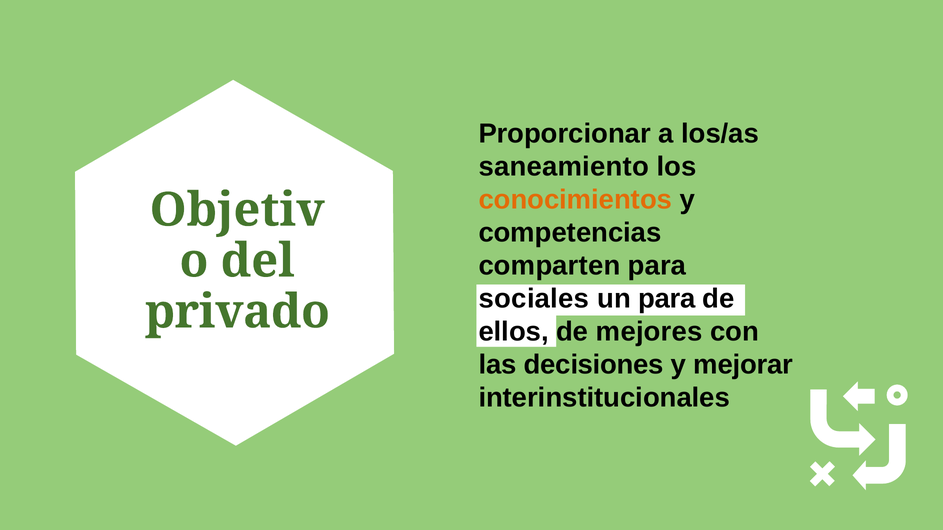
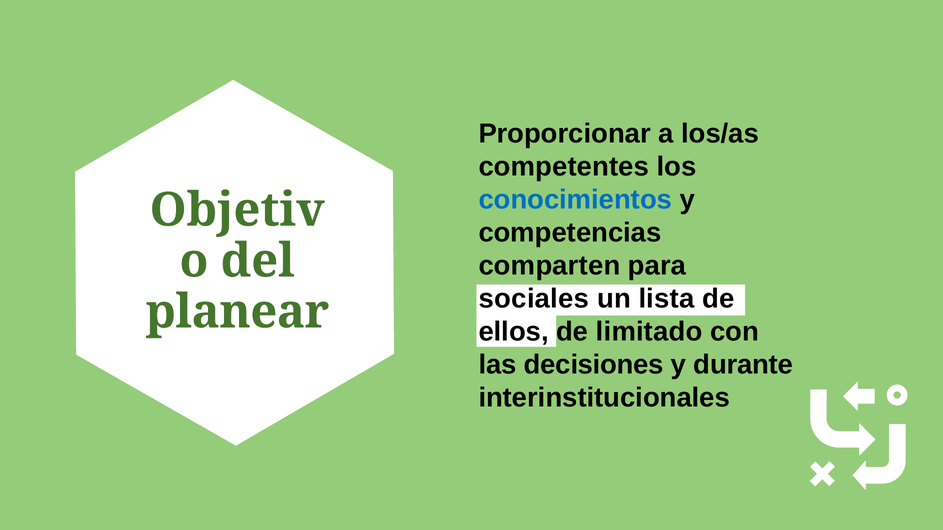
saneamiento: saneamiento -> competentes
conocimientos colour: orange -> blue
un para: para -> lista
privado: privado -> planear
mejores: mejores -> limitado
mejorar: mejorar -> durante
